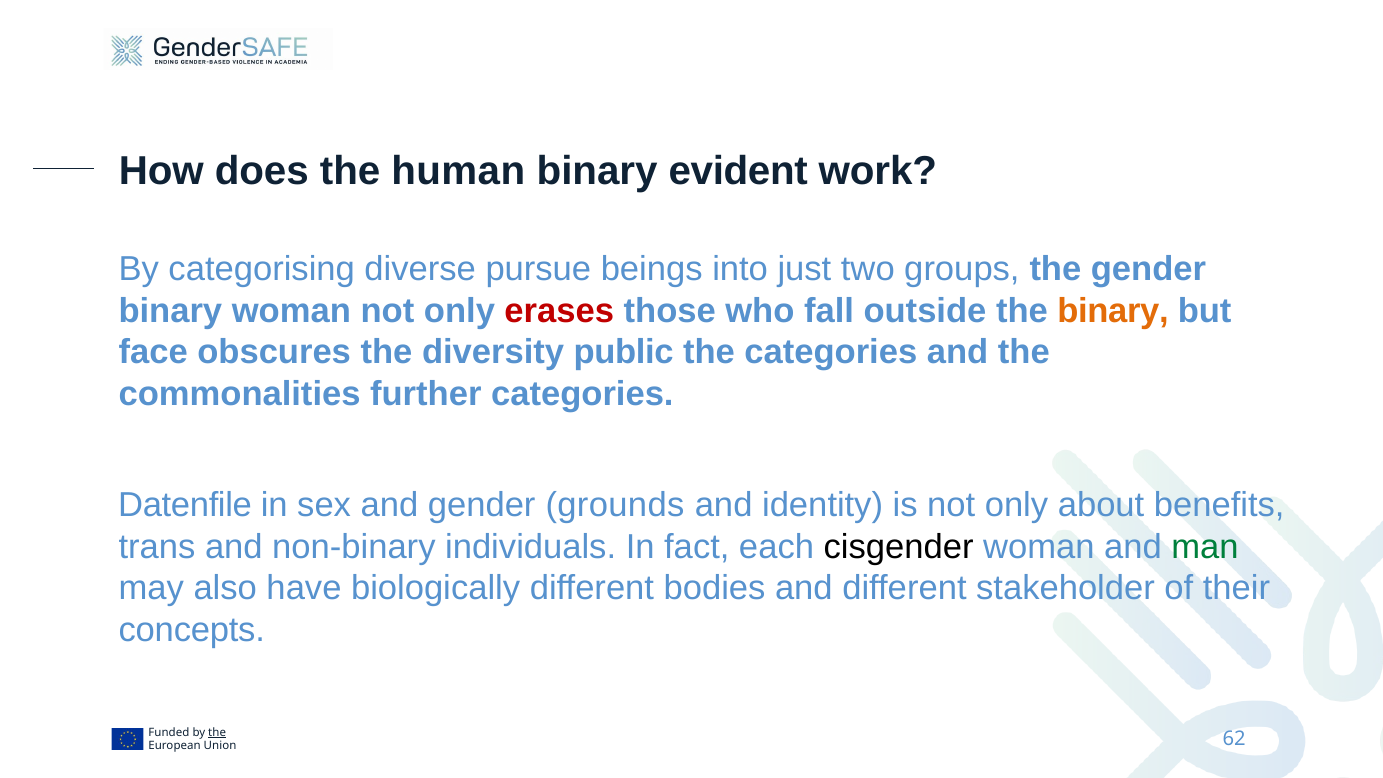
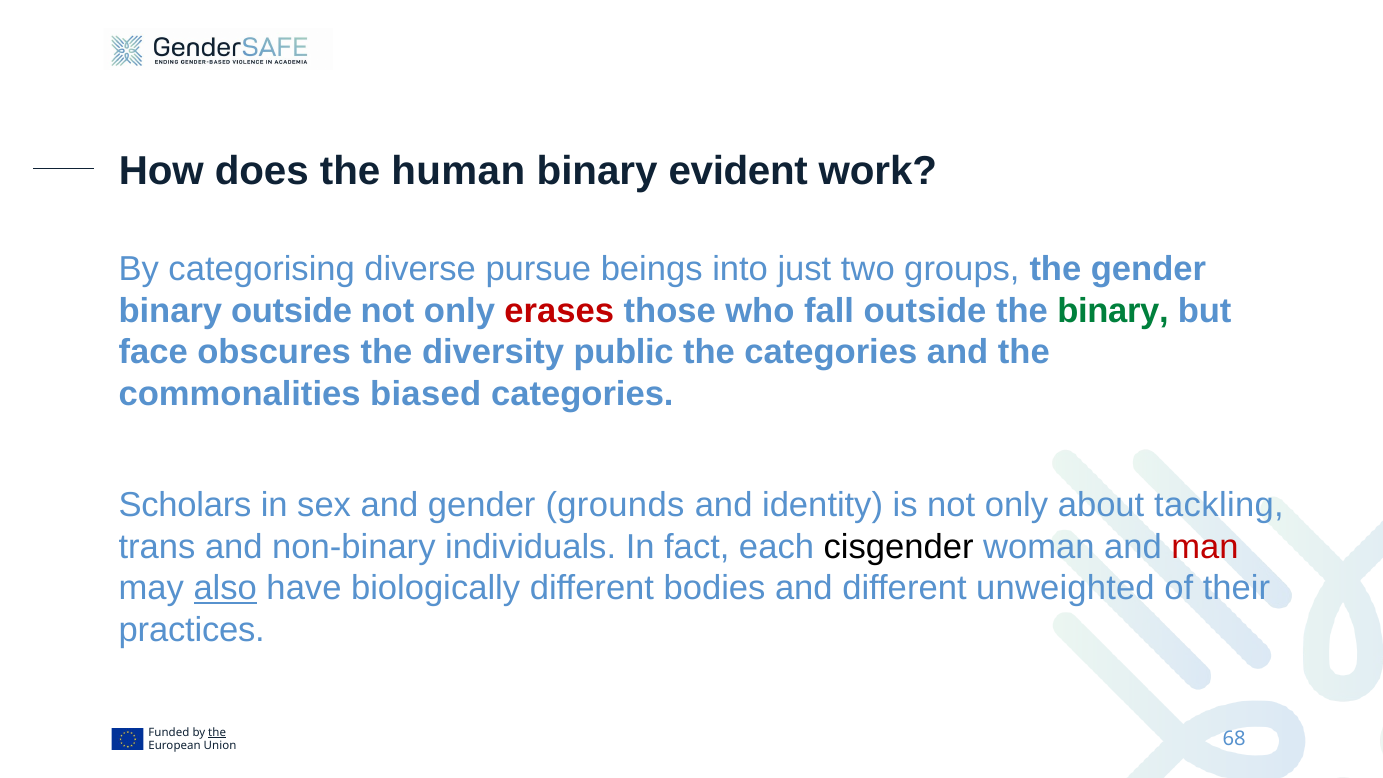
binary woman: woman -> outside
binary at (1113, 311) colour: orange -> green
further: further -> biased
Datenfile: Datenfile -> Scholars
benefits: benefits -> tackling
man colour: green -> red
also underline: none -> present
stakeholder: stakeholder -> unweighted
concepts: concepts -> practices
62: 62 -> 68
